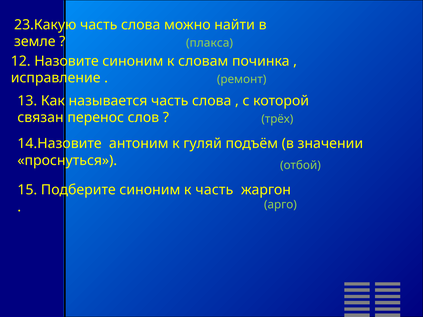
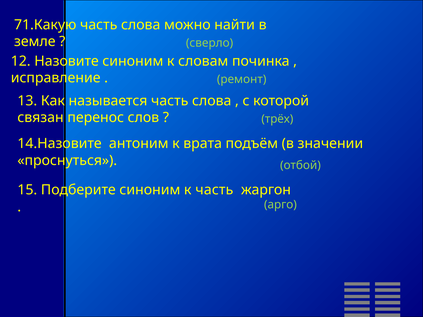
23.Какую: 23.Какую -> 71.Какую
плакса: плакса -> сверло
гуляй: гуляй -> врата
